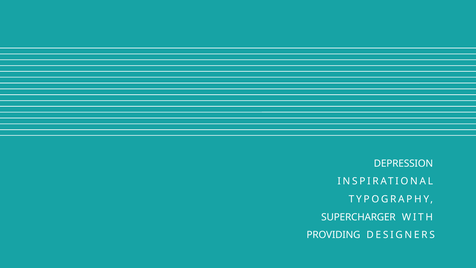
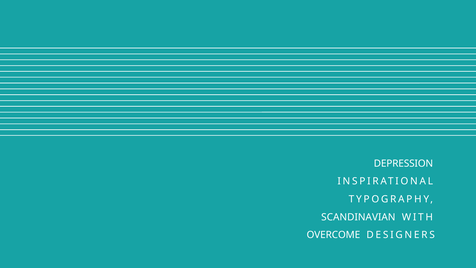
SUPERCHARGER: SUPERCHARGER -> SCANDINAVIAN
PROVIDING: PROVIDING -> OVERCOME
